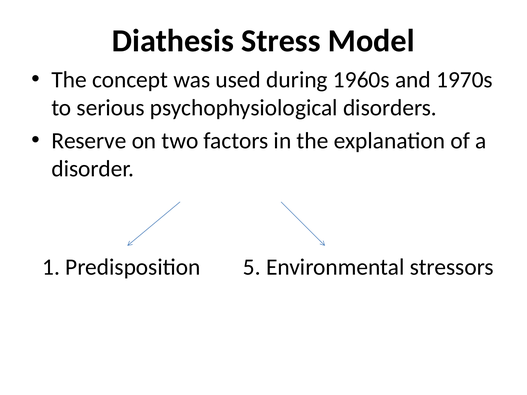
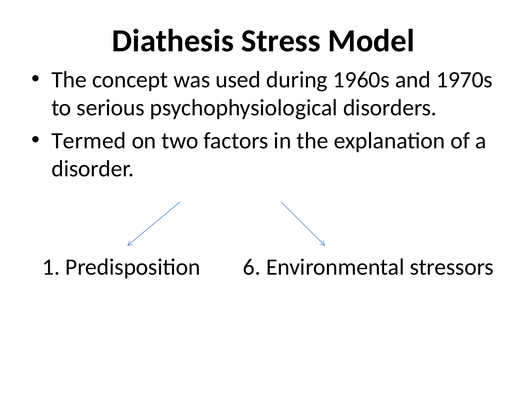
Reserve: Reserve -> Termed
5: 5 -> 6
